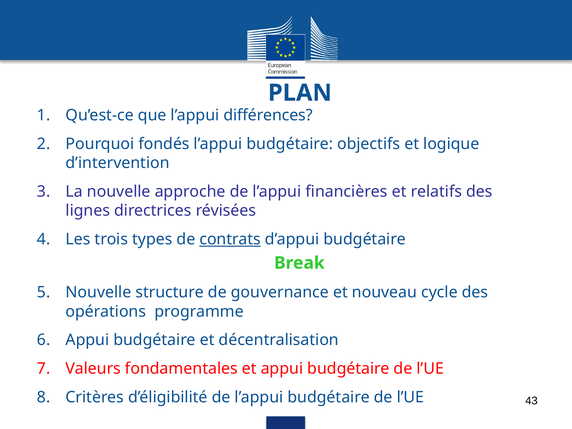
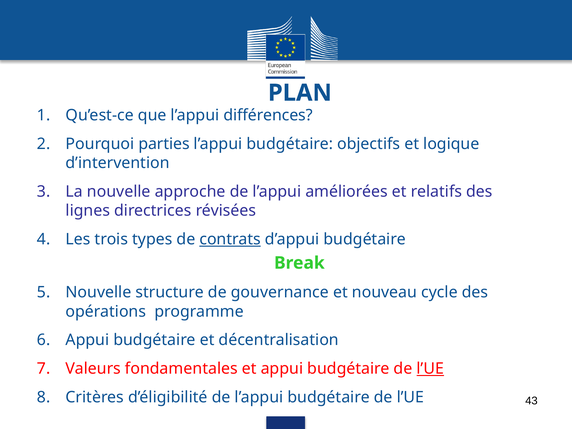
fondés: fondés -> parties
financières: financières -> améliorées
l’UE at (430, 369) underline: none -> present
